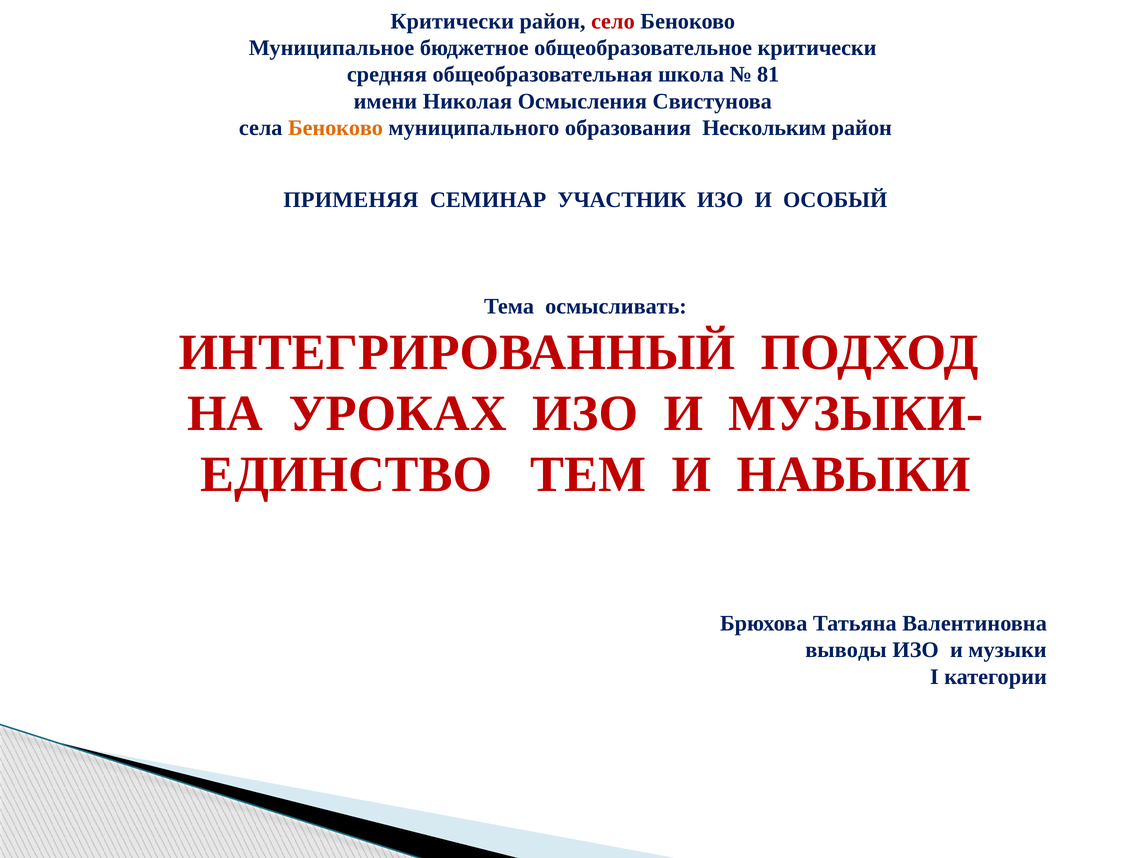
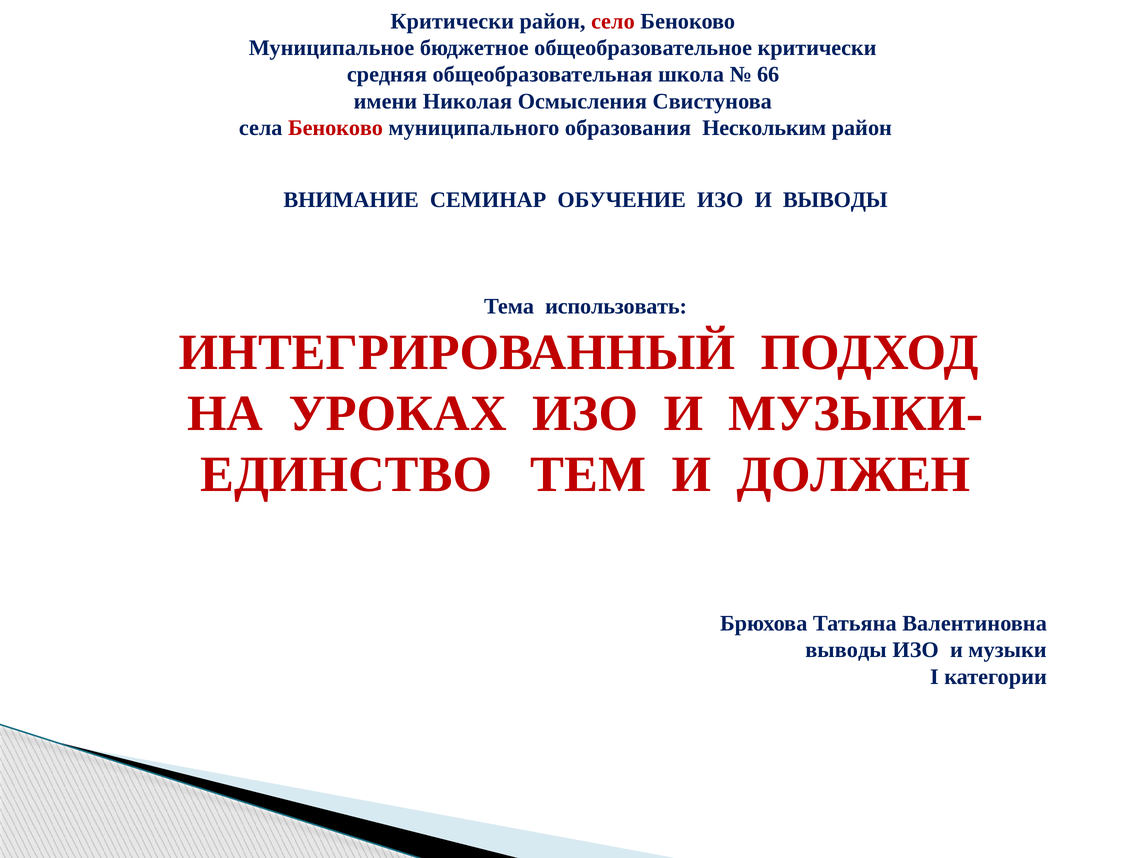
81: 81 -> 66
Беноково at (336, 128) colour: orange -> red
ПРИМЕНЯЯ: ПРИМЕНЯЯ -> ВНИМАНИЕ
УЧАСТНИК: УЧАСТНИК -> ОБУЧЕНИЕ
И ОСОБЫЙ: ОСОБЫЙ -> ВЫВОДЫ
осмысливать: осмысливать -> использовать
НАВЫКИ: НАВЫКИ -> ДОЛЖЕН
